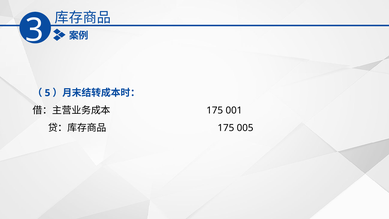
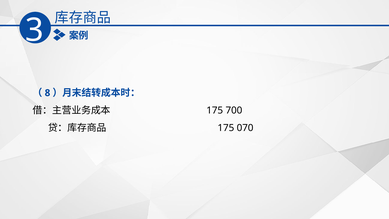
5: 5 -> 8
001: 001 -> 700
005: 005 -> 070
